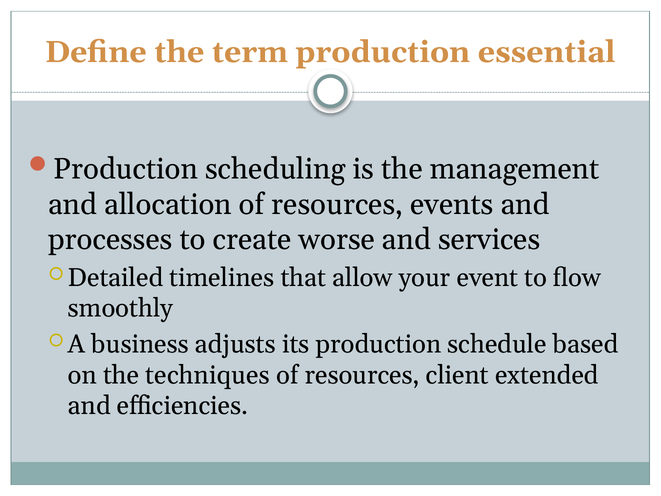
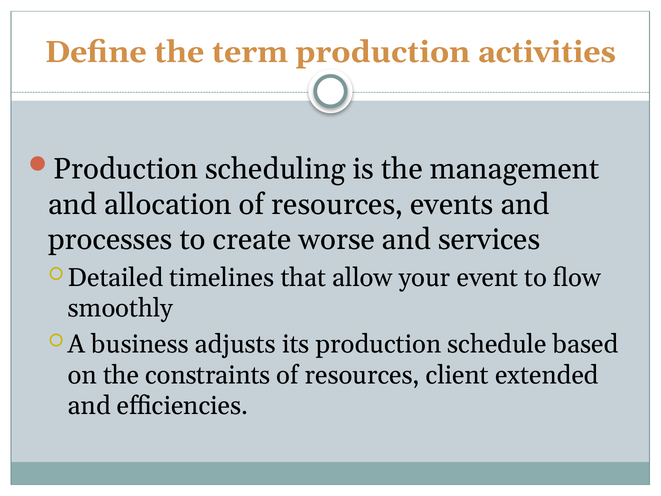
essential: essential -> activities
techniques: techniques -> constraints
